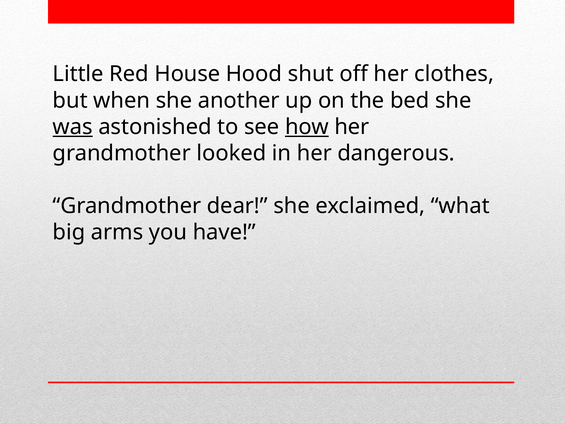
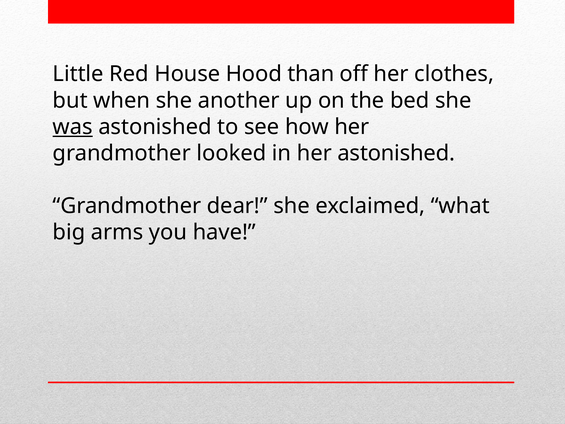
shut: shut -> than
how underline: present -> none
her dangerous: dangerous -> astonished
